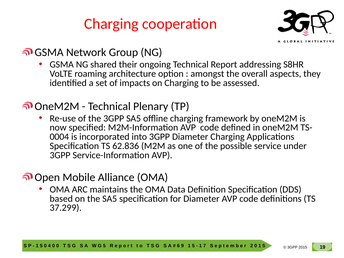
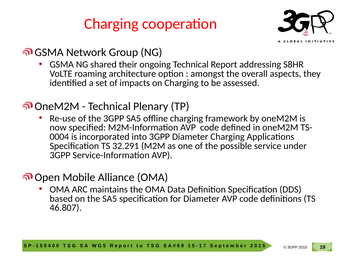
62.836: 62.836 -> 32.291
37.299: 37.299 -> 46.807
